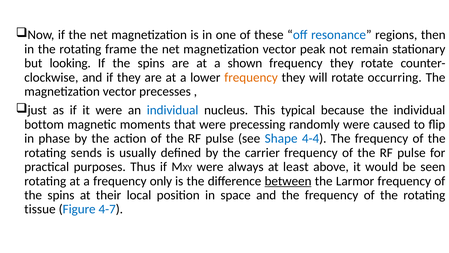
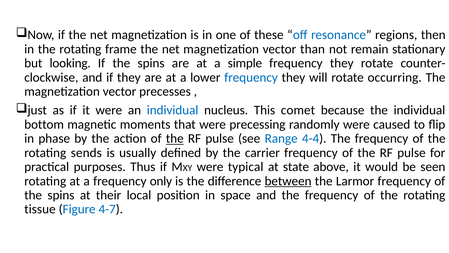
peak: peak -> than
shown: shown -> simple
frequency at (251, 77) colour: orange -> blue
typical: typical -> comet
the at (175, 138) underline: none -> present
Shape: Shape -> Range
always: always -> typical
least: least -> state
